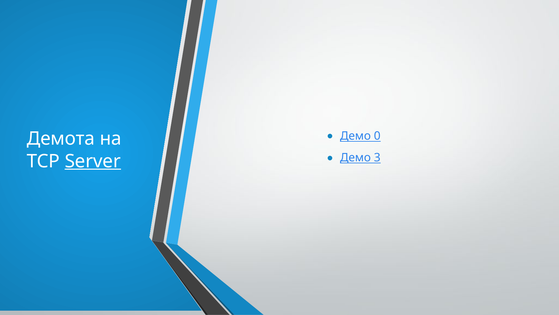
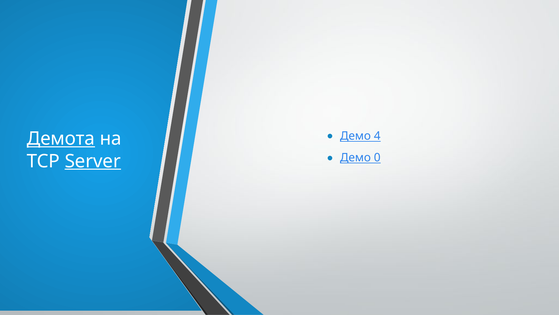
0: 0 -> 4
Демота underline: none -> present
3: 3 -> 0
